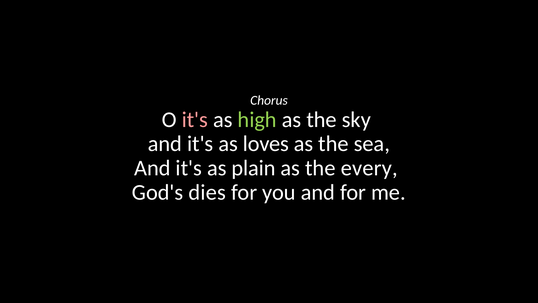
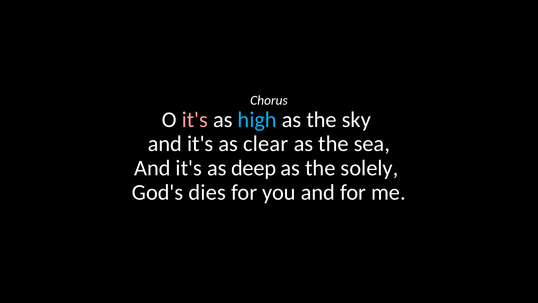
high colour: light green -> light blue
loves: loves -> clear
plain: plain -> deep
every: every -> solely
